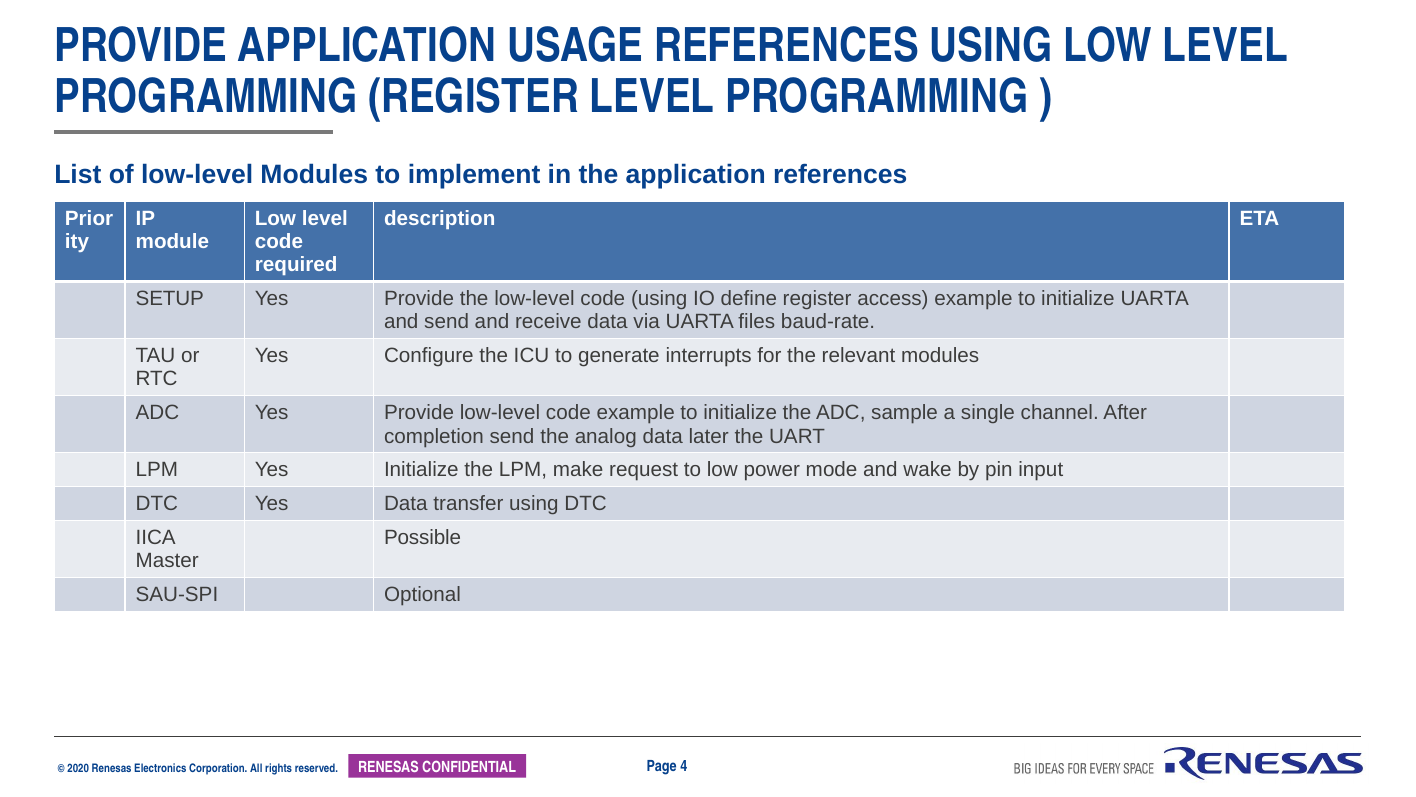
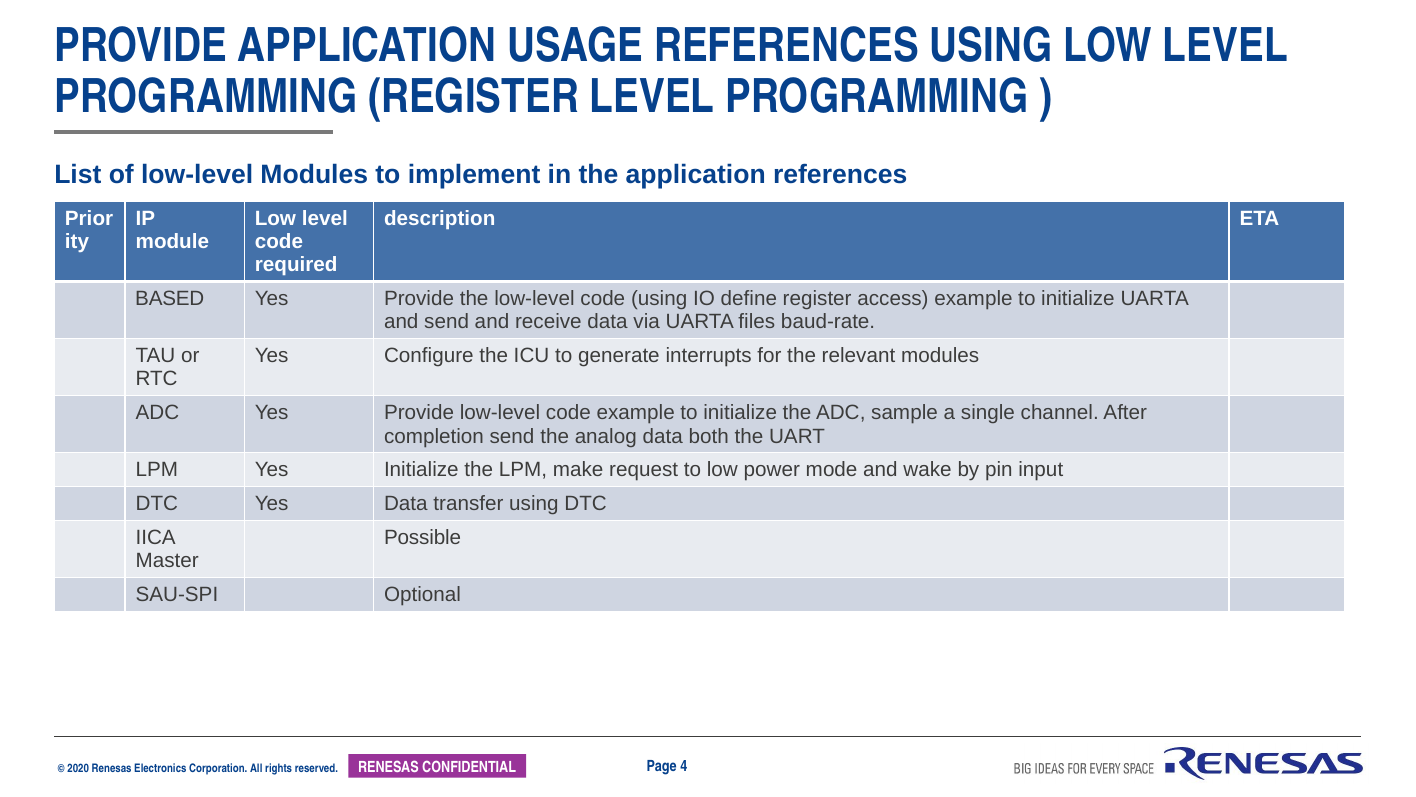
SETUP: SETUP -> BASED
later: later -> both
